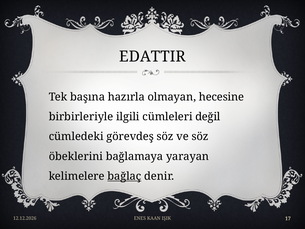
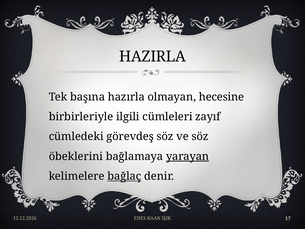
EDATTIR: EDATTIR -> HAZIRLA
değil: değil -> zayıf
yarayan underline: none -> present
